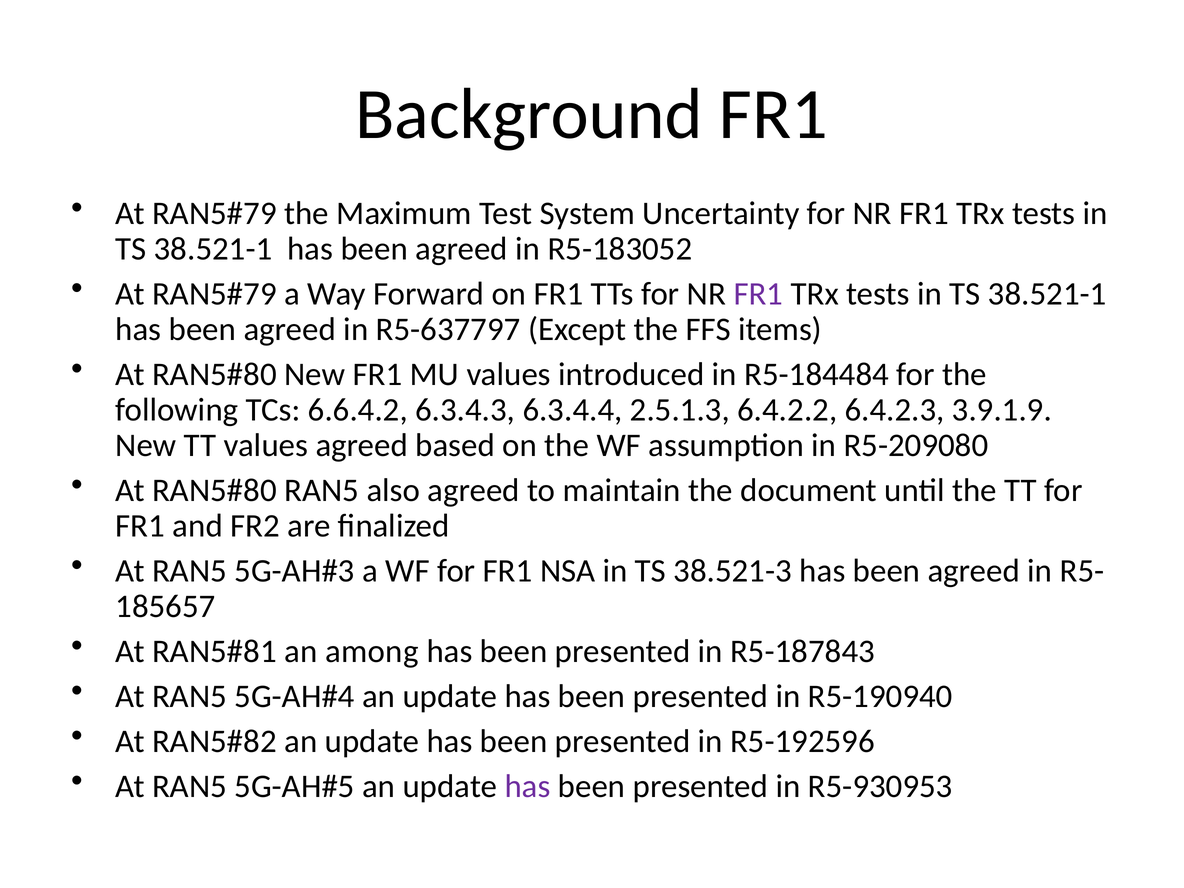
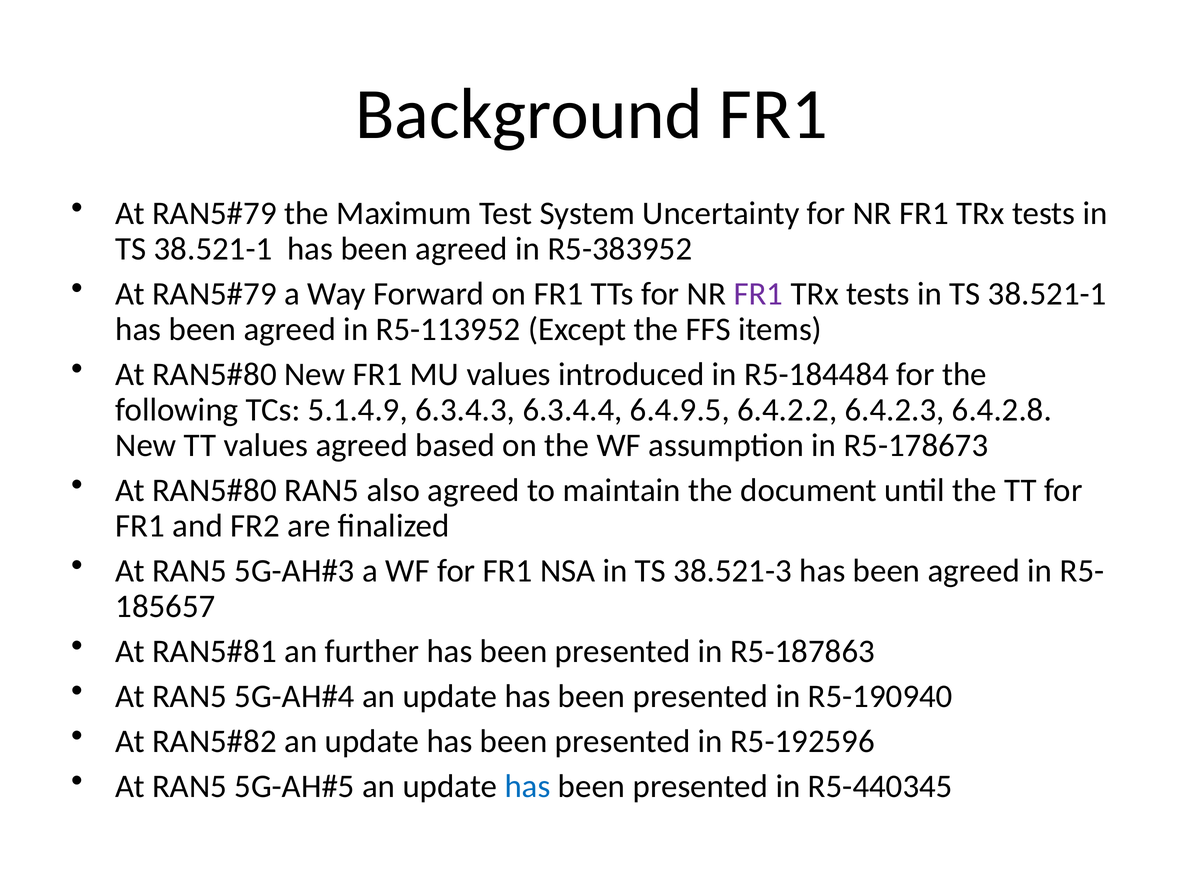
R5-183052: R5-183052 -> R5-383952
R5-637797: R5-637797 -> R5-113952
6.6.4.2: 6.6.4.2 -> 5.1.4.9
2.5.1.3: 2.5.1.3 -> 6.4.9.5
3.9.1.9: 3.9.1.9 -> 6.4.2.8
R5-209080: R5-209080 -> R5-178673
among: among -> further
R5-187843: R5-187843 -> R5-187863
has at (527, 786) colour: purple -> blue
R5-930953: R5-930953 -> R5-440345
